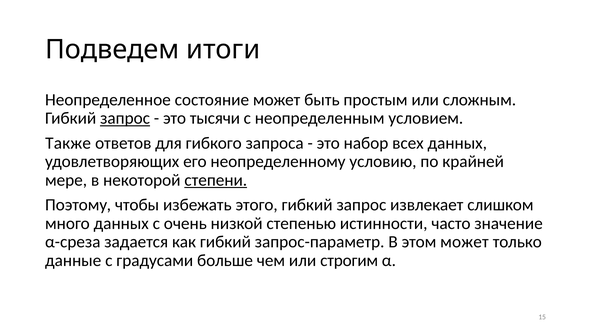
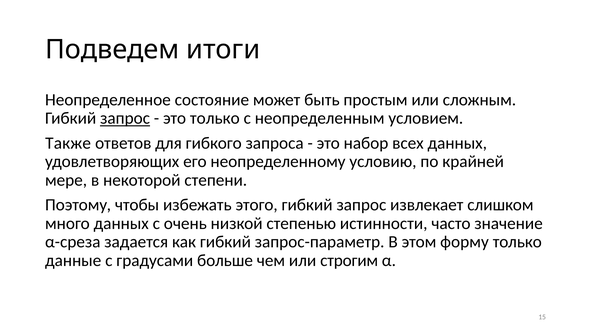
это тысячи: тысячи -> только
степени underline: present -> none
этом может: может -> форму
